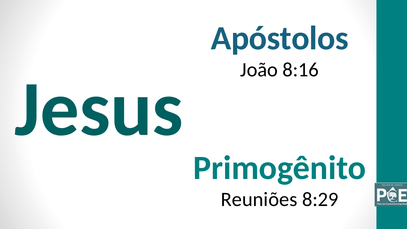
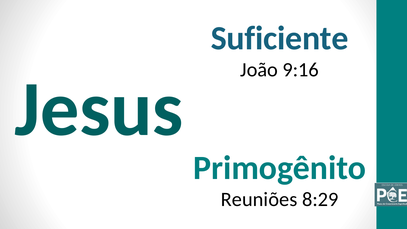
Apóstolos: Apóstolos -> Suficiente
8:16: 8:16 -> 9:16
